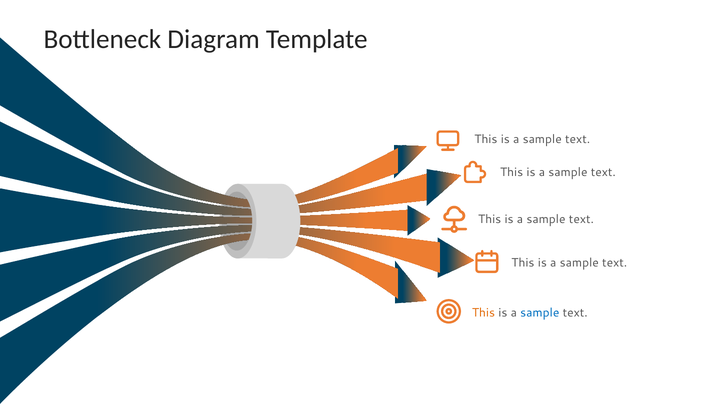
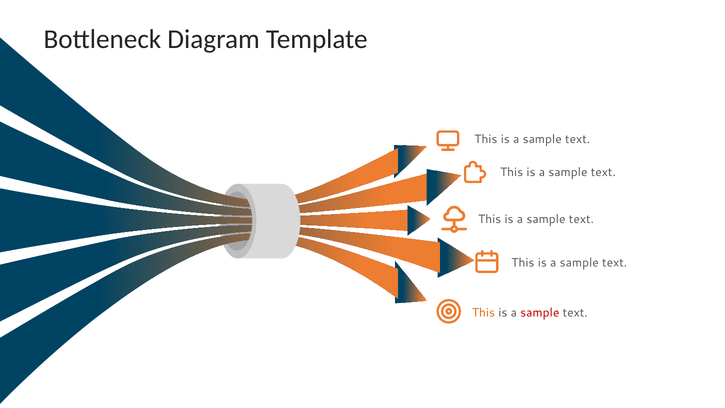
sample at (540, 313) colour: blue -> red
